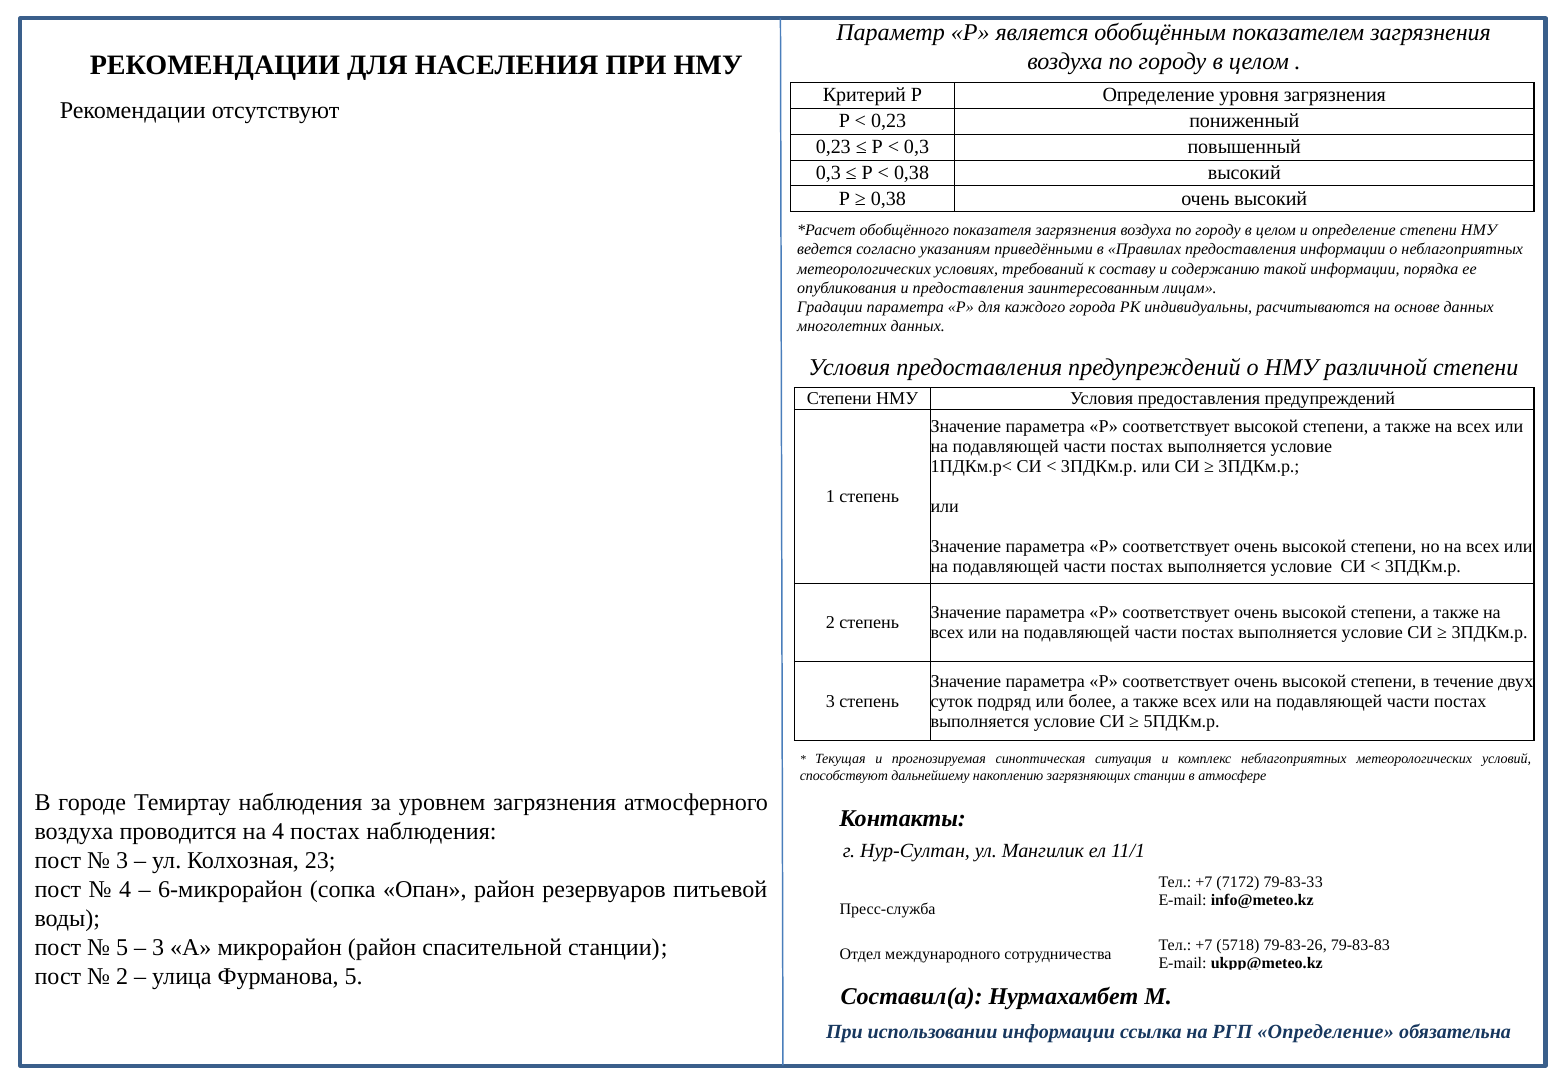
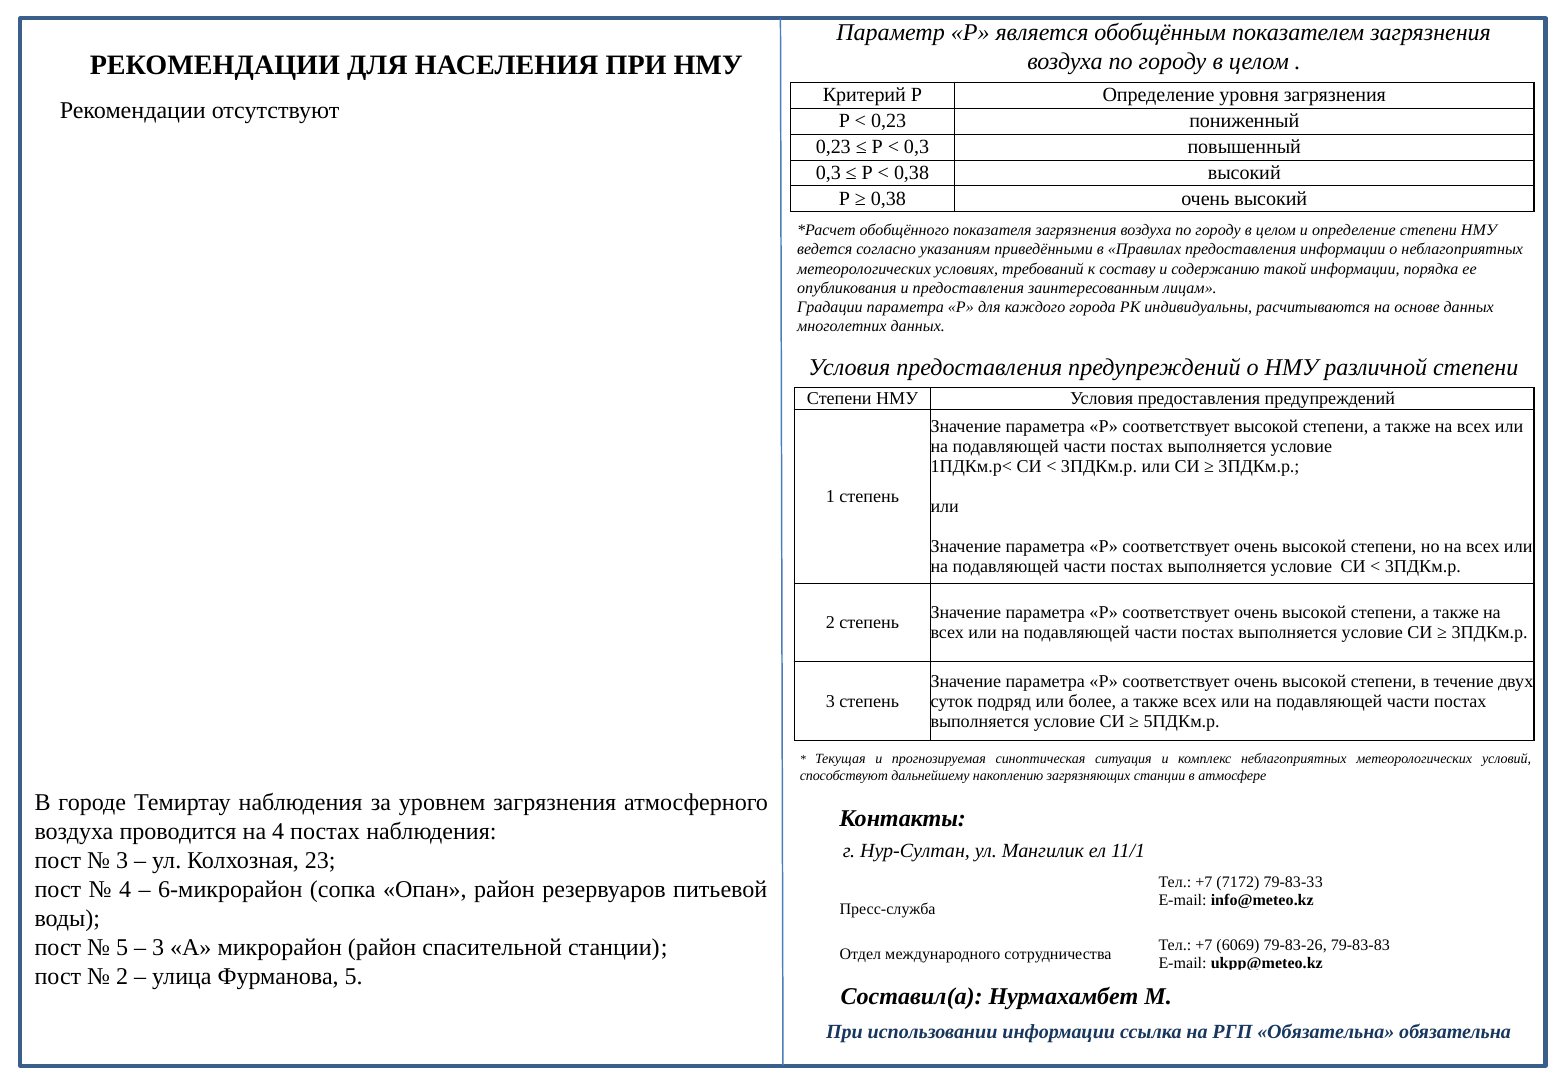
5718: 5718 -> 6069
РГП Определение: Определение -> Обязательна
